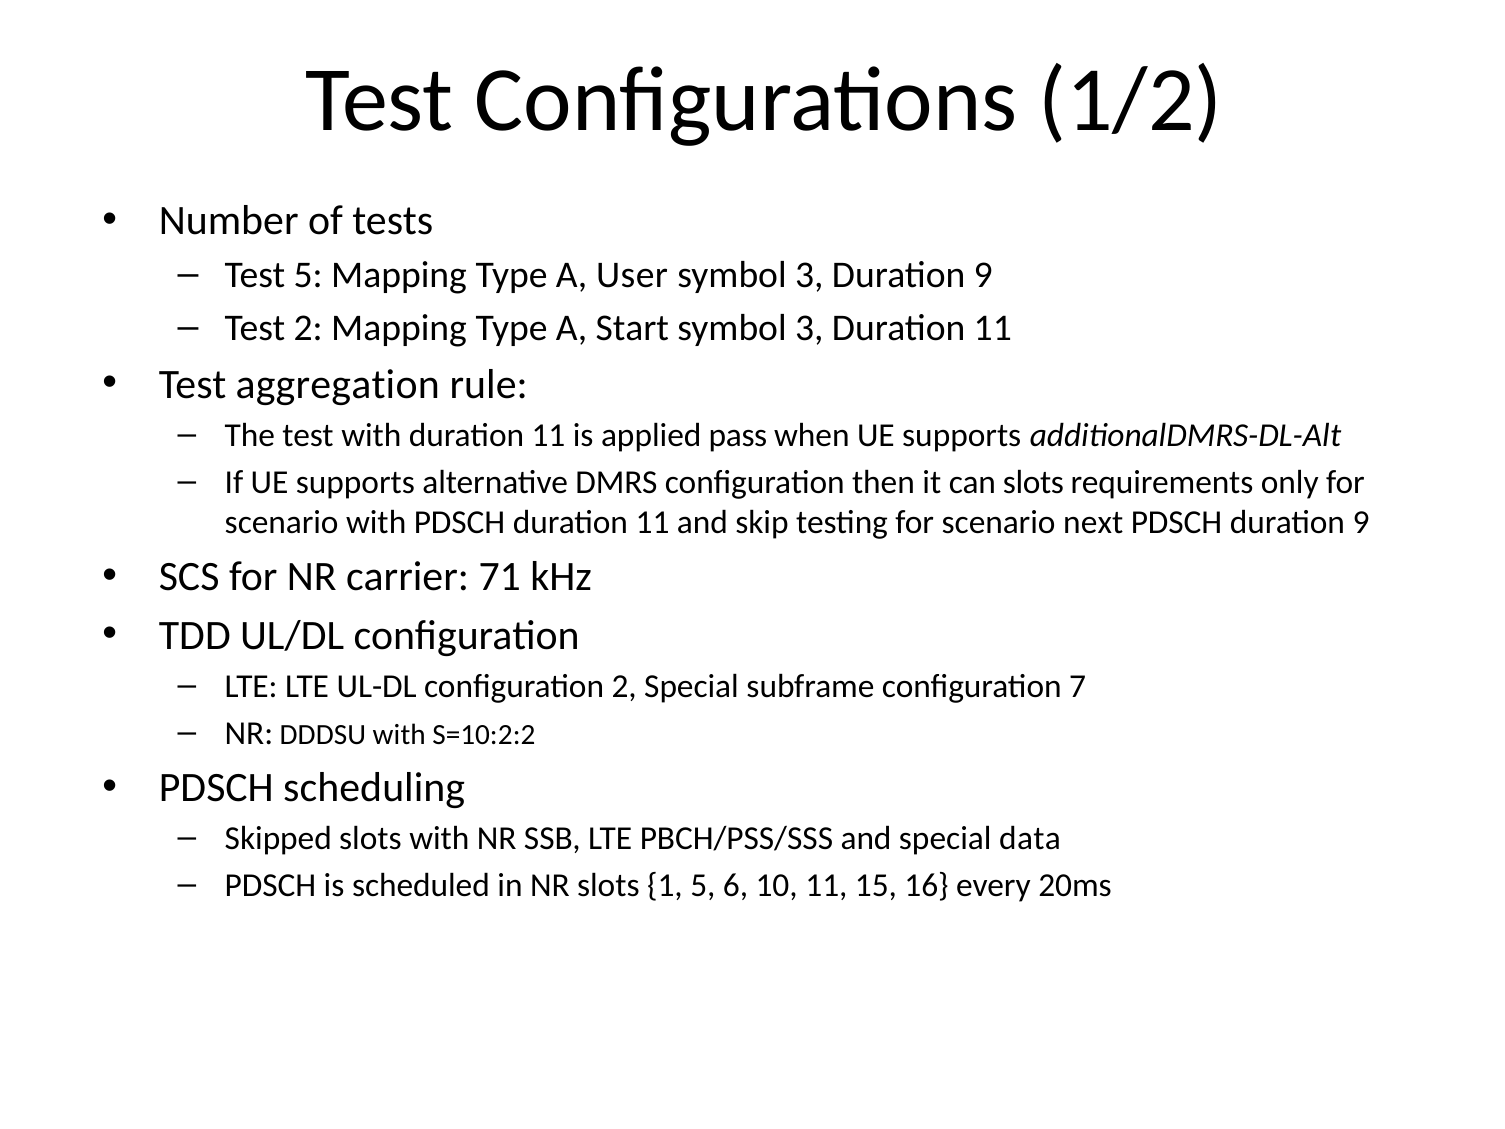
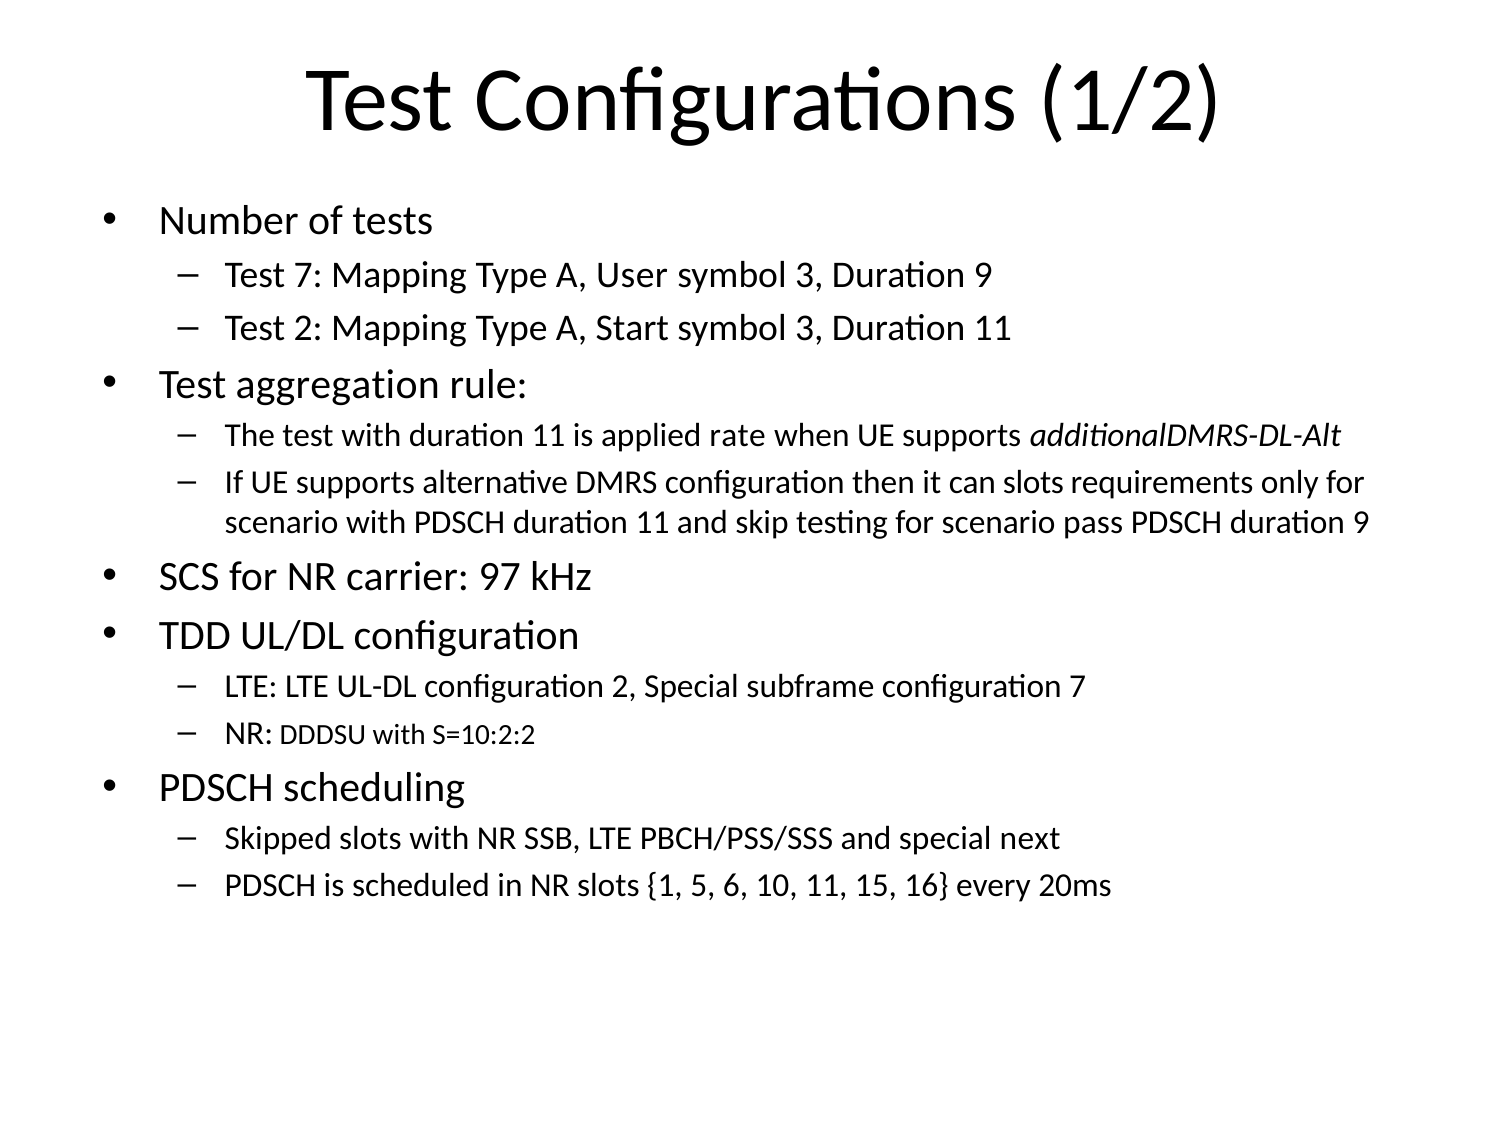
Test 5: 5 -> 7
pass: pass -> rate
next: next -> pass
71: 71 -> 97
data: data -> next
